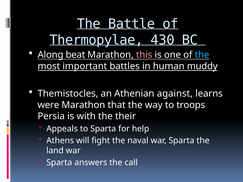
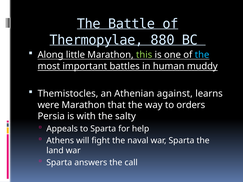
430: 430 -> 880
beat: beat -> little
this colour: pink -> light green
troops: troops -> orders
their: their -> salty
